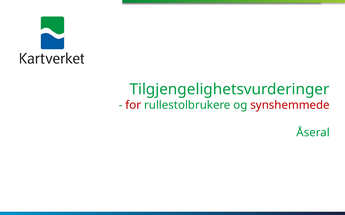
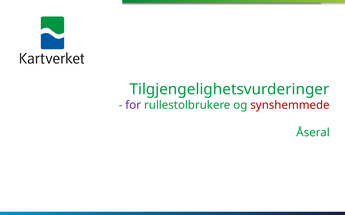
for colour: red -> purple
